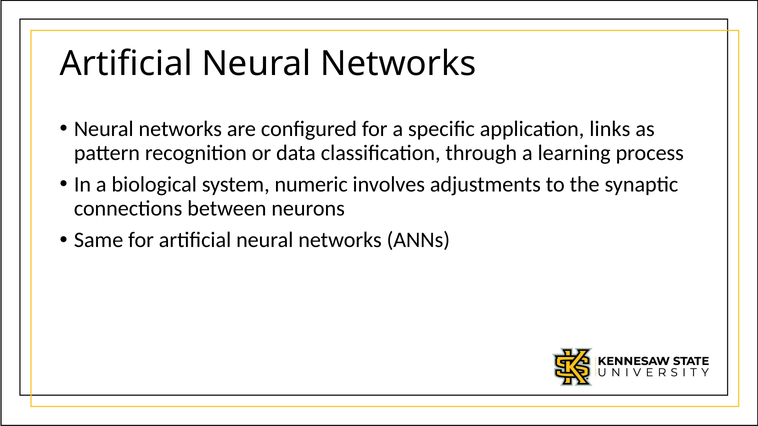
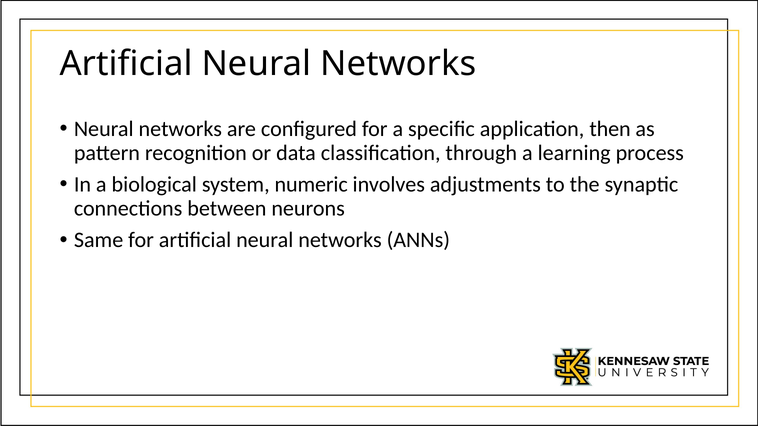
links: links -> then
